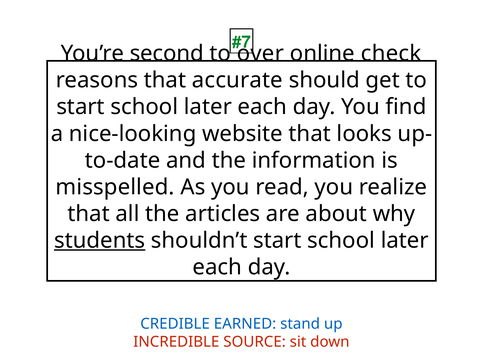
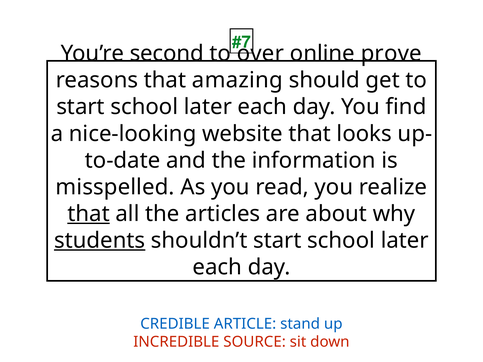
check: check -> prove
accurate: accurate -> amazing
that at (89, 214) underline: none -> present
EARNED: EARNED -> ARTICLE
